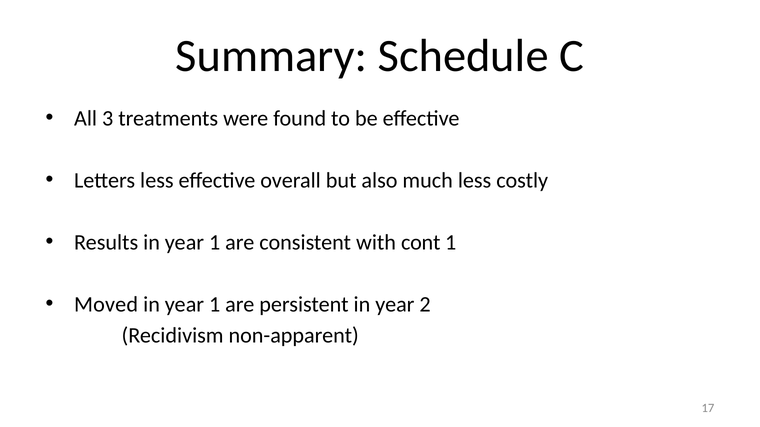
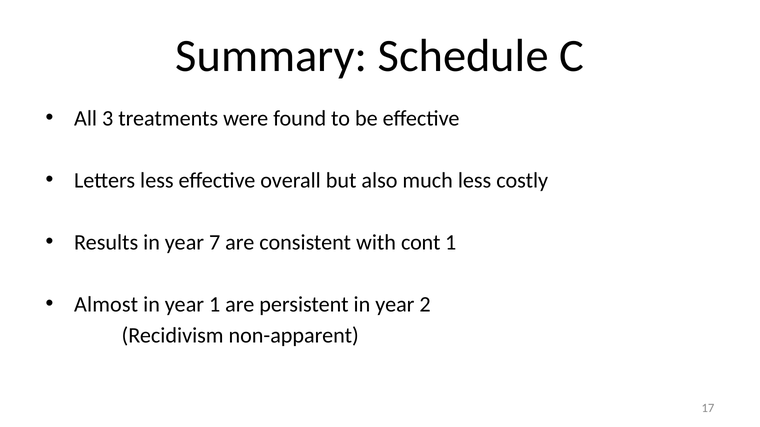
Results in year 1: 1 -> 7
Moved: Moved -> Almost
